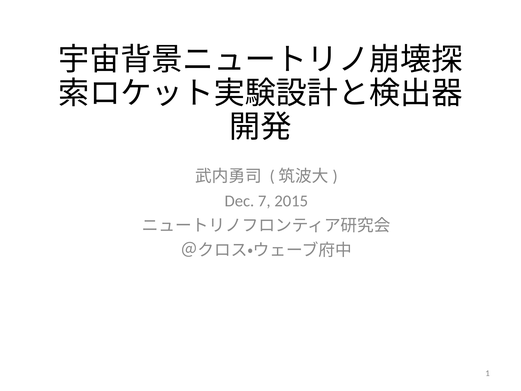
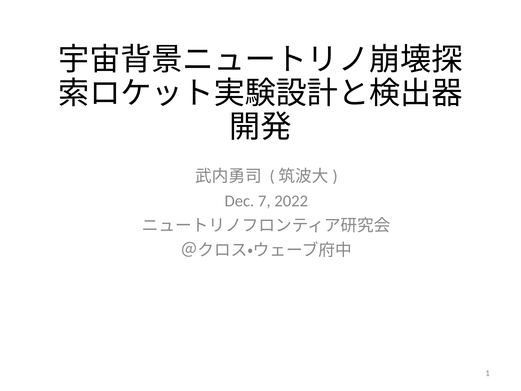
2015: 2015 -> 2022
